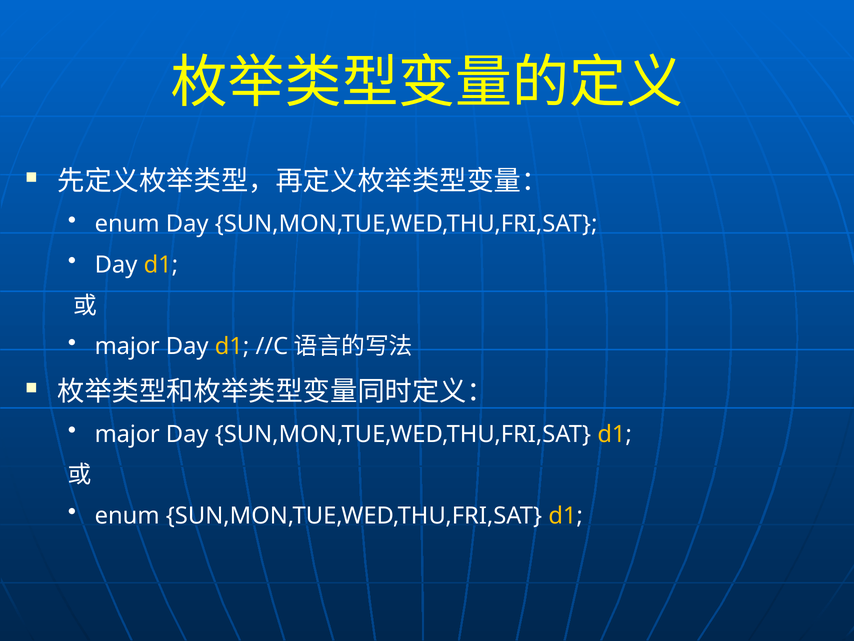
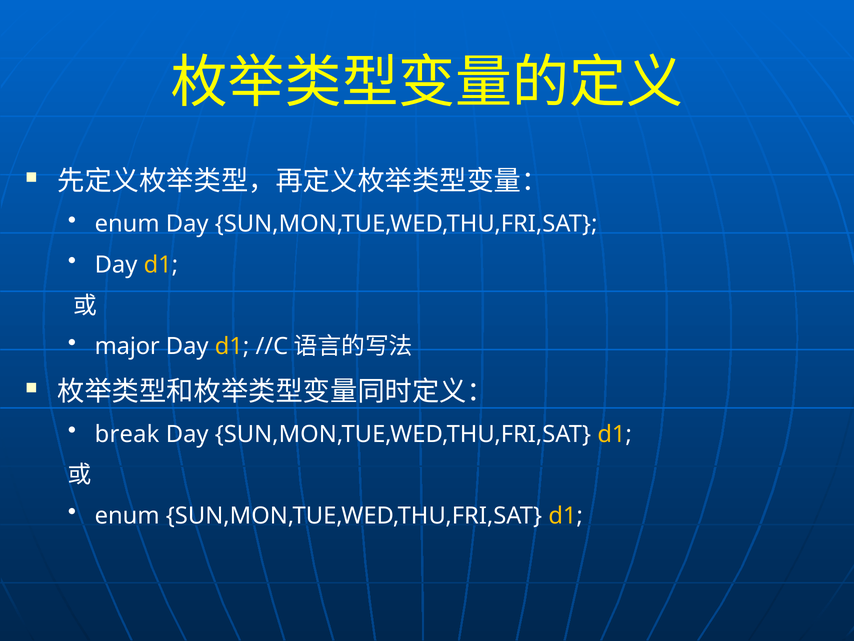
major at (127, 434): major -> break
